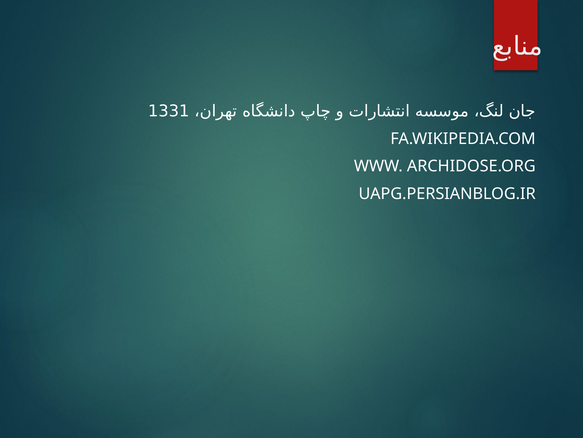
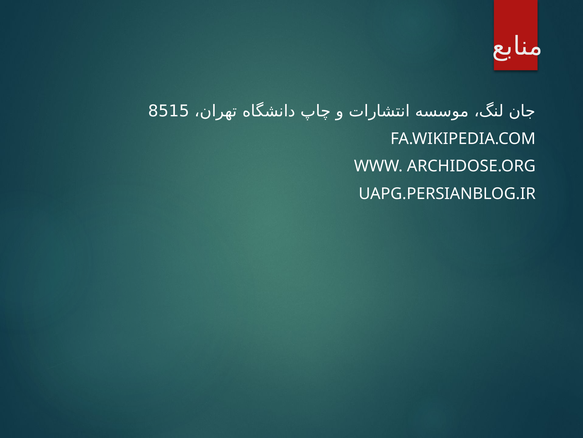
1331: 1331 -> 8515
